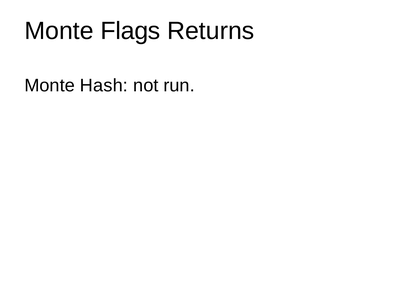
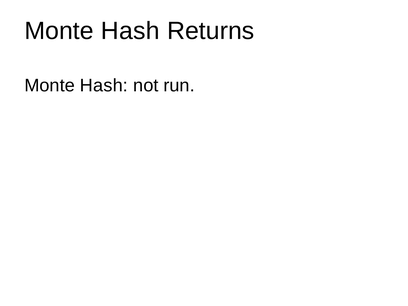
Flags at (130, 31): Flags -> Hash
